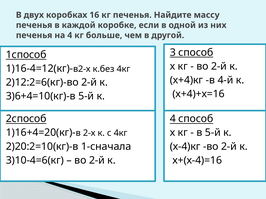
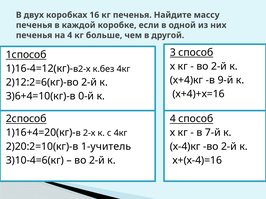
4-й: 4-й -> 9-й
3)6+4=10(кг)-в 5-й: 5-й -> 0-й
в 5-й: 5-й -> 7-й
1-сначала: 1-сначала -> 1-учитель
